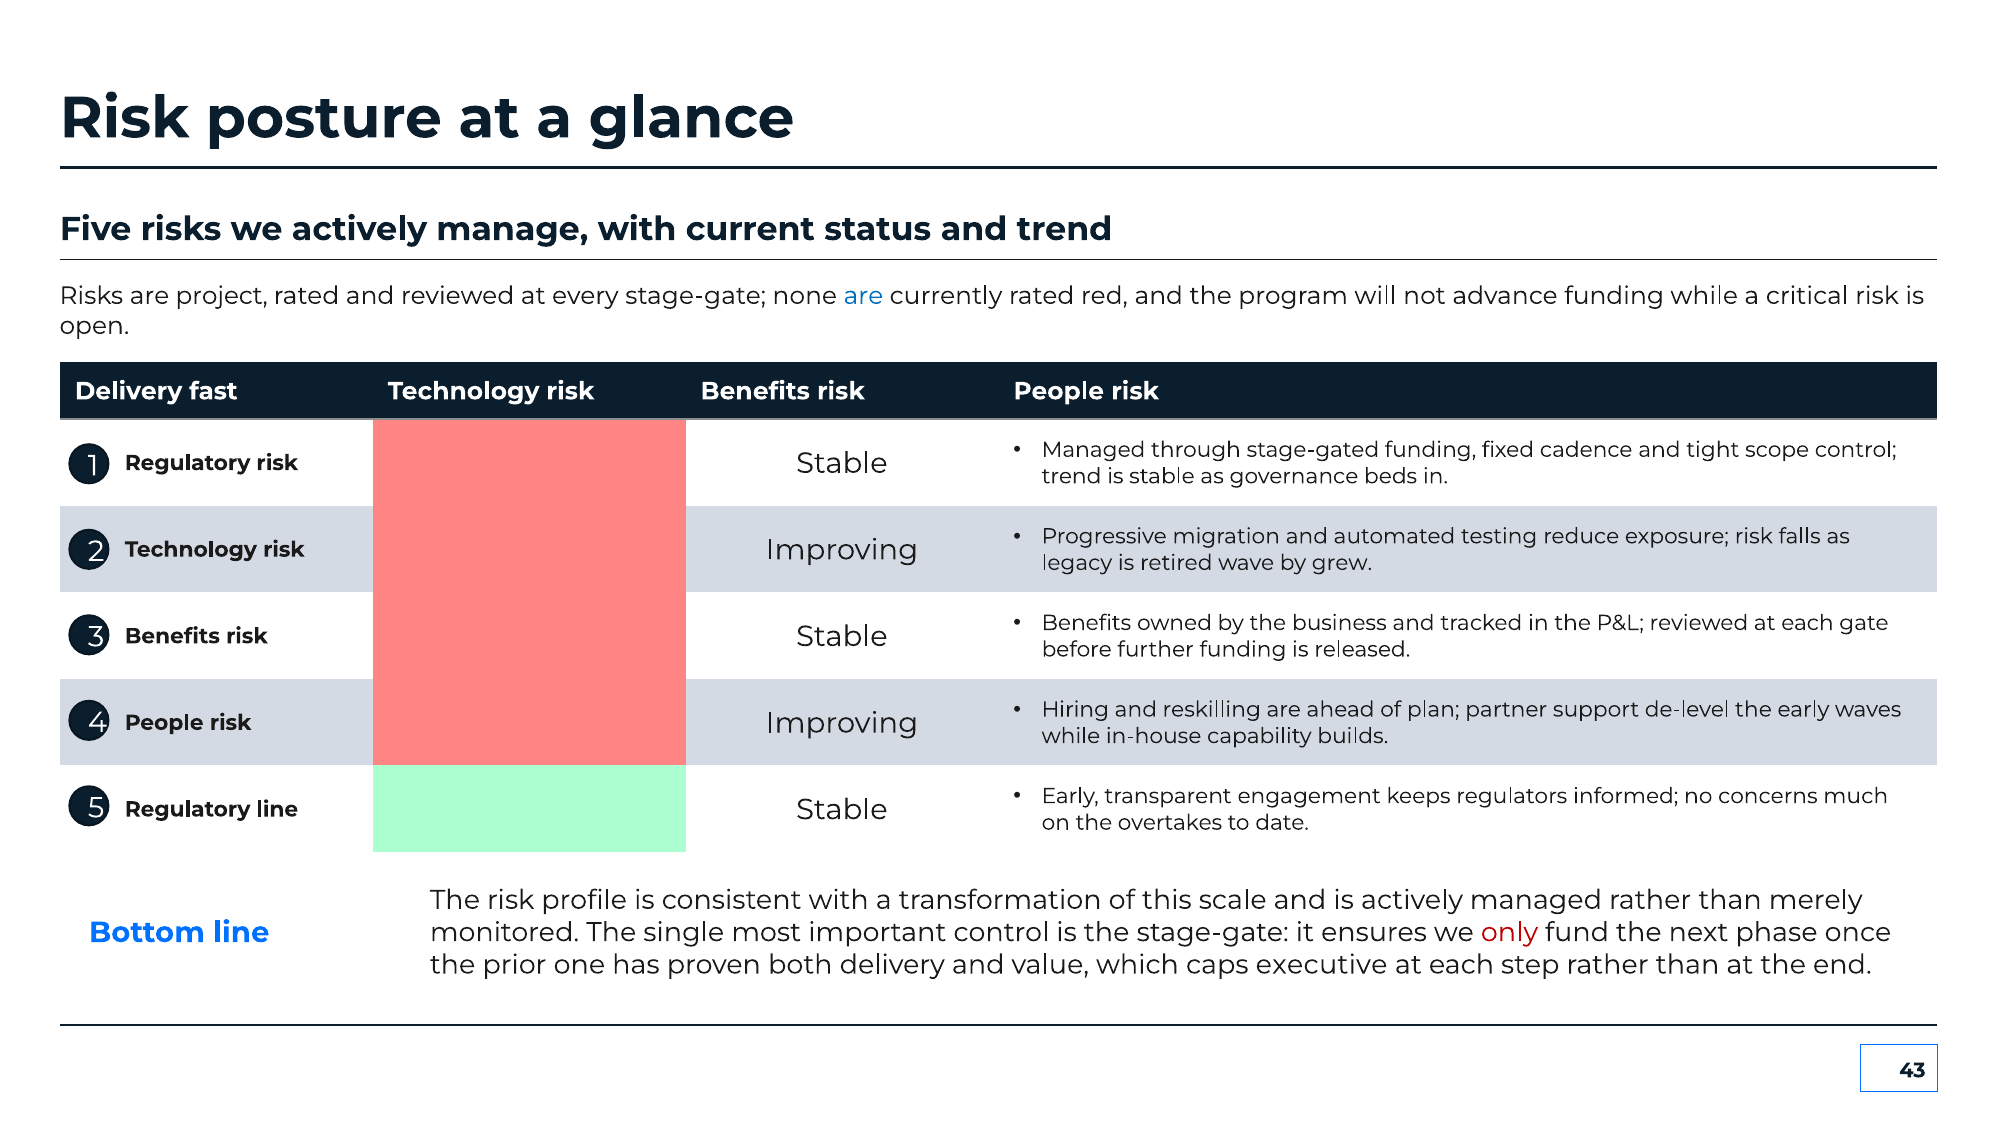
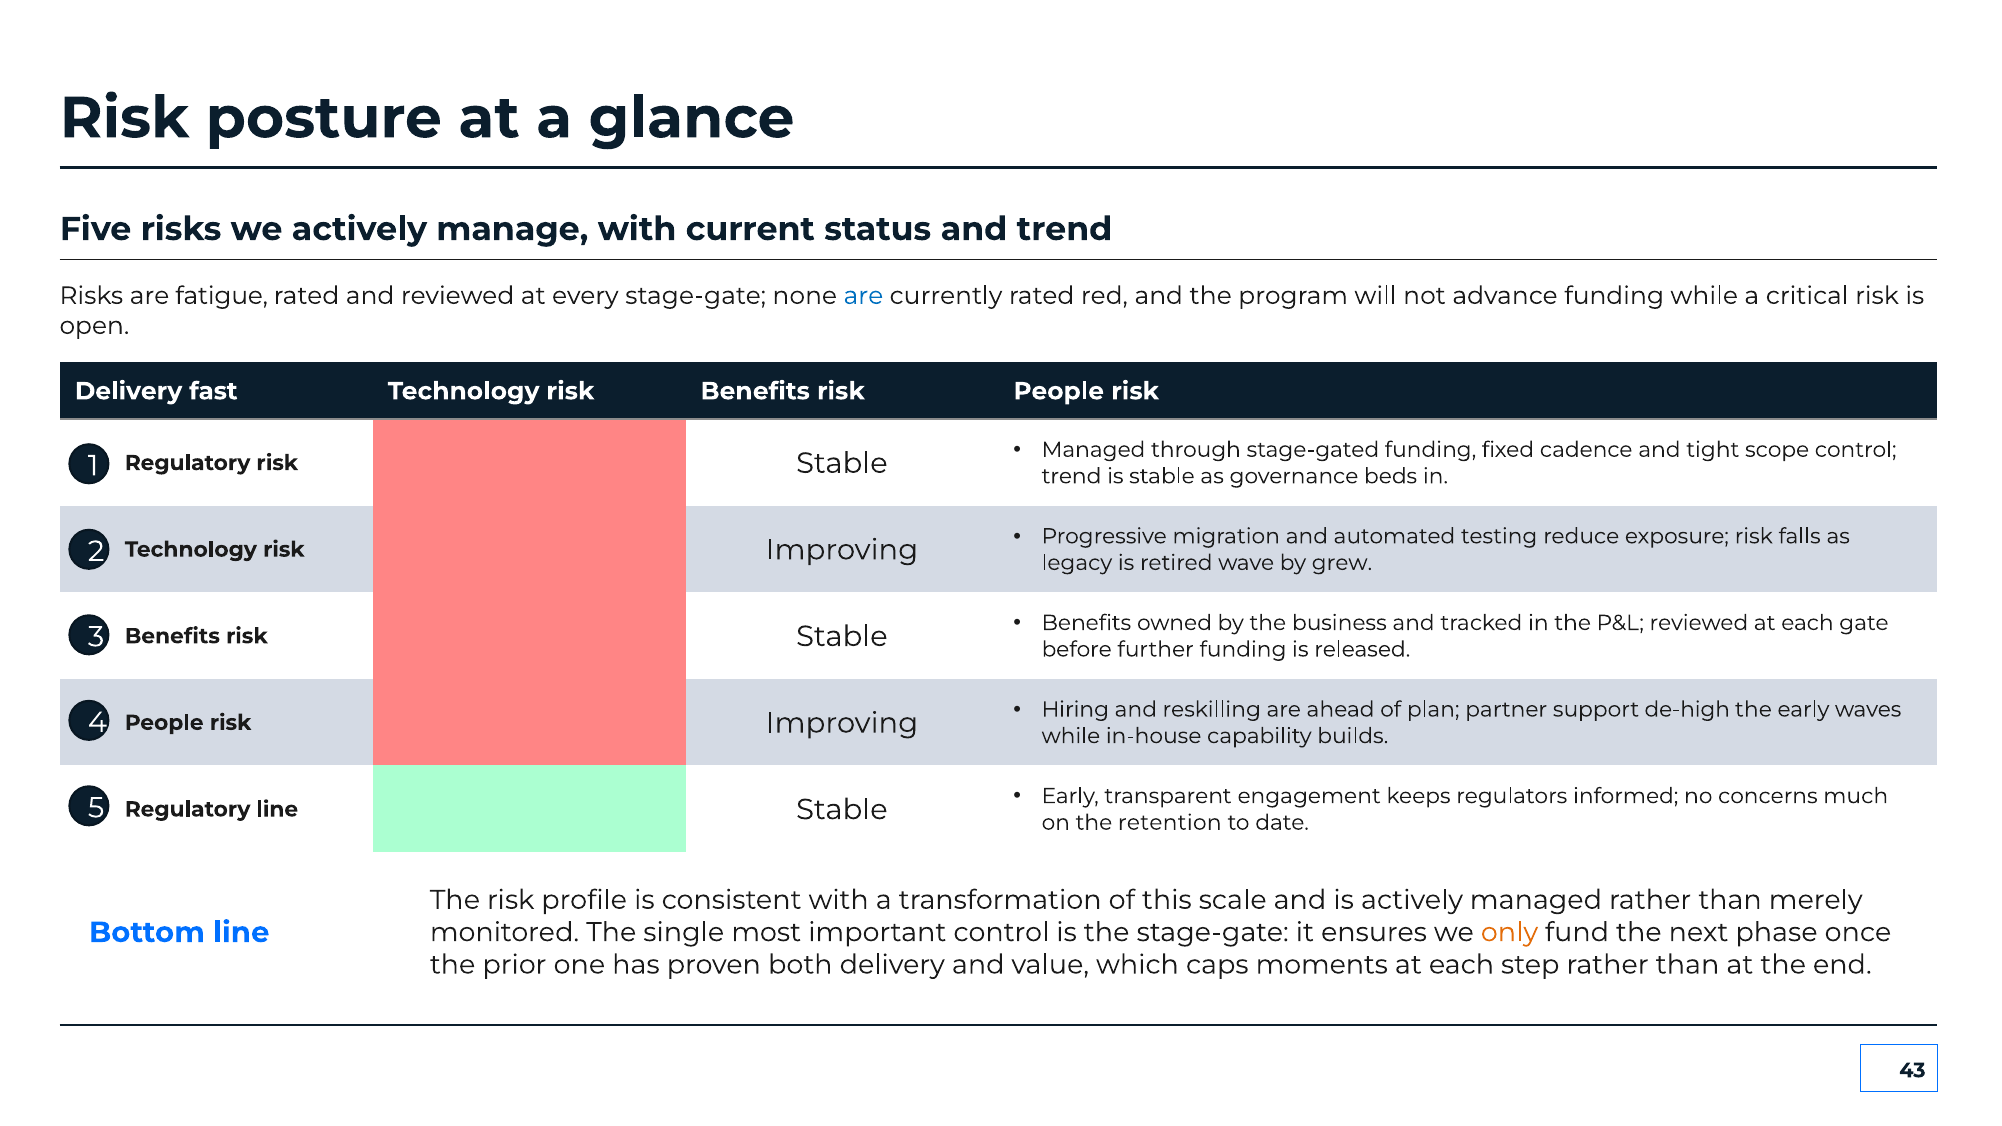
project: project -> fatigue
de-level: de-level -> de-high
overtakes: overtakes -> retention
only colour: red -> orange
executive: executive -> moments
